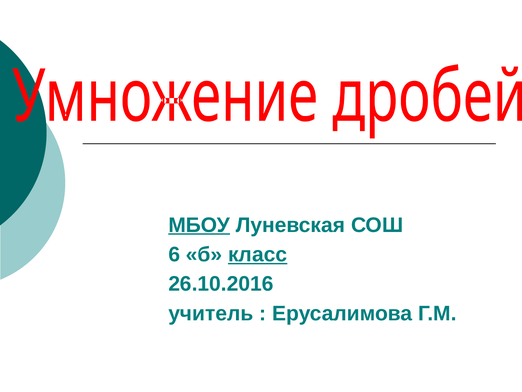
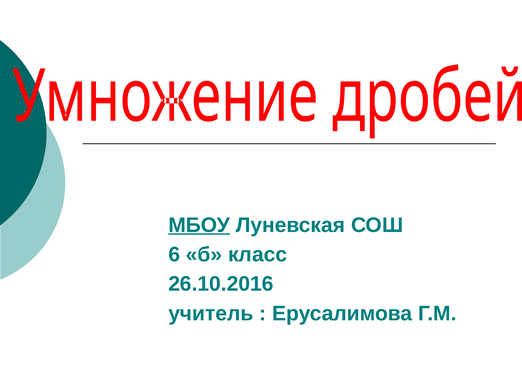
класс underline: present -> none
